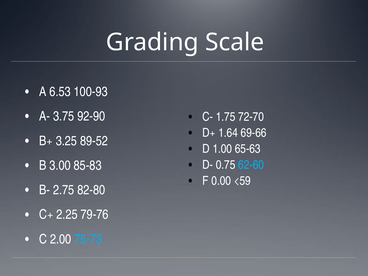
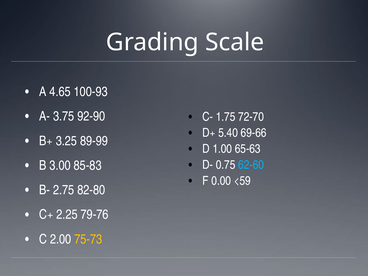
6.53: 6.53 -> 4.65
1.64: 1.64 -> 5.40
89-52: 89-52 -> 89-99
75-73 colour: light blue -> yellow
